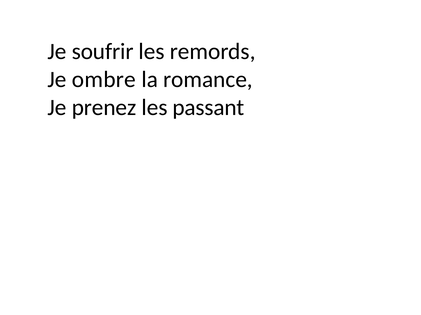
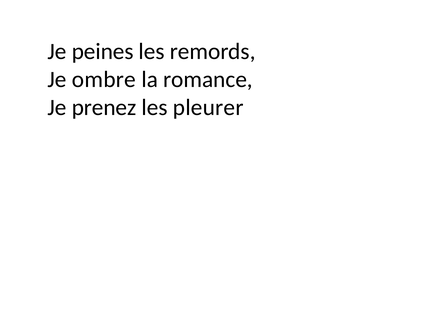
soufrir: soufrir -> peines
passant: passant -> pleurer
